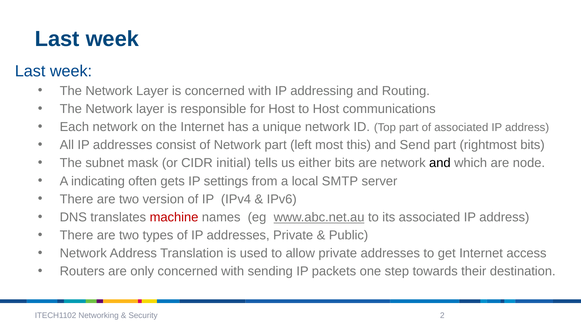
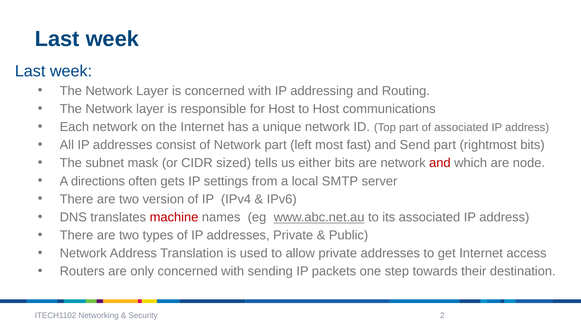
this: this -> fast
initial: initial -> sized
and at (440, 163) colour: black -> red
indicating: indicating -> directions
